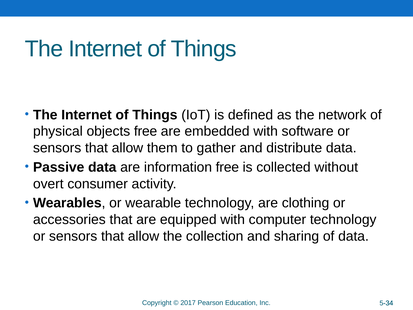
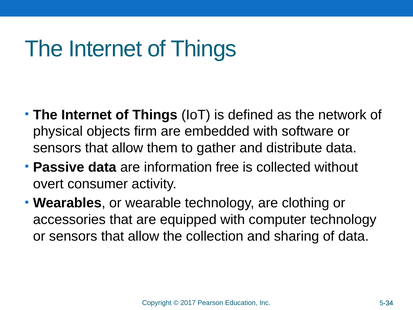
objects free: free -> firm
